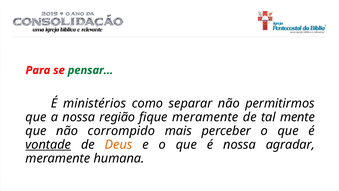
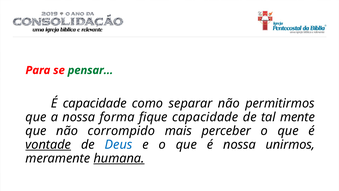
É ministérios: ministérios -> capacidade
região: região -> forma
fique meramente: meramente -> capacidade
Deus colour: orange -> blue
agradar: agradar -> unirmos
humana underline: none -> present
